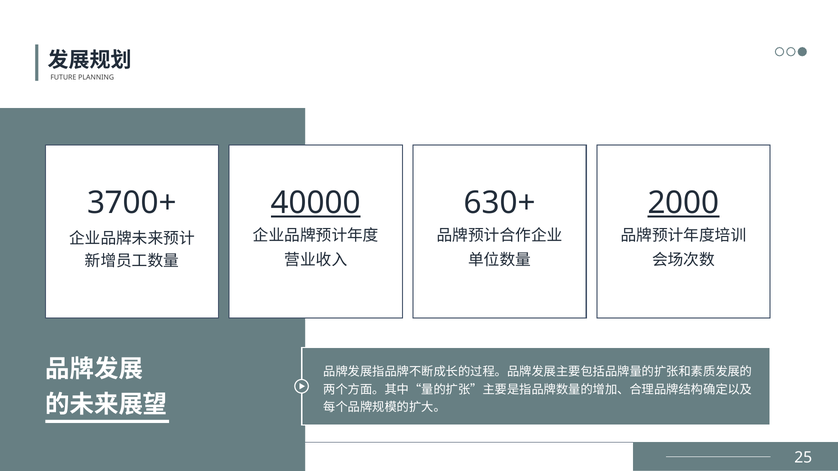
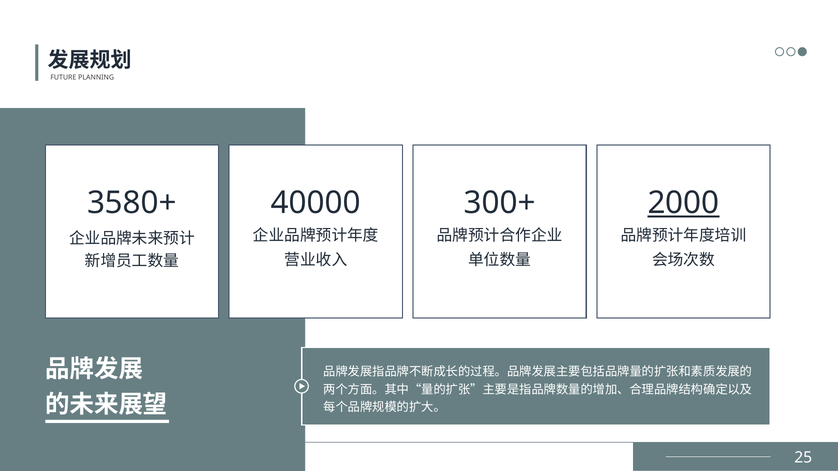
3700+: 3700+ -> 3580+
40000 underline: present -> none
630+: 630+ -> 300+
